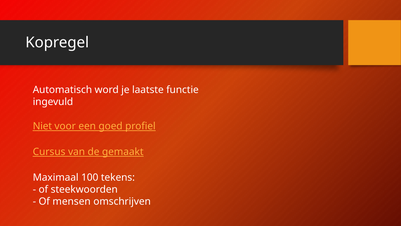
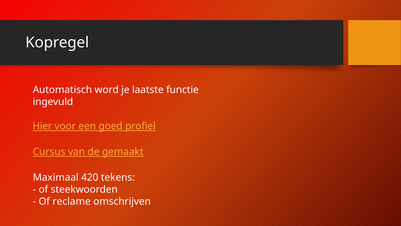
Niet: Niet -> Hier
100: 100 -> 420
mensen: mensen -> reclame
